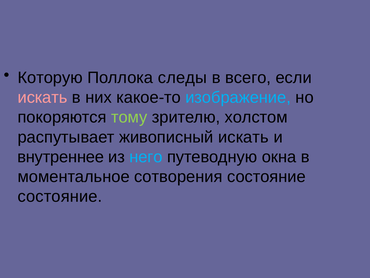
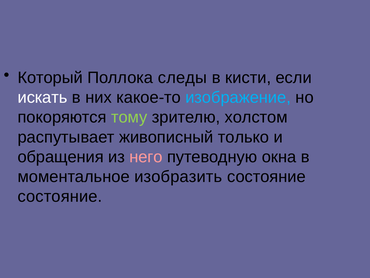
Которую: Которую -> Который
всего: всего -> кисти
искать at (42, 97) colour: pink -> white
живописный искать: искать -> только
внутреннее: внутреннее -> обращения
него colour: light blue -> pink
сотворения: сотворения -> изобразить
